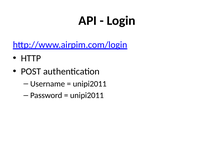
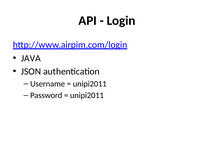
HTTP: HTTP -> JAVA
POST: POST -> JSON
